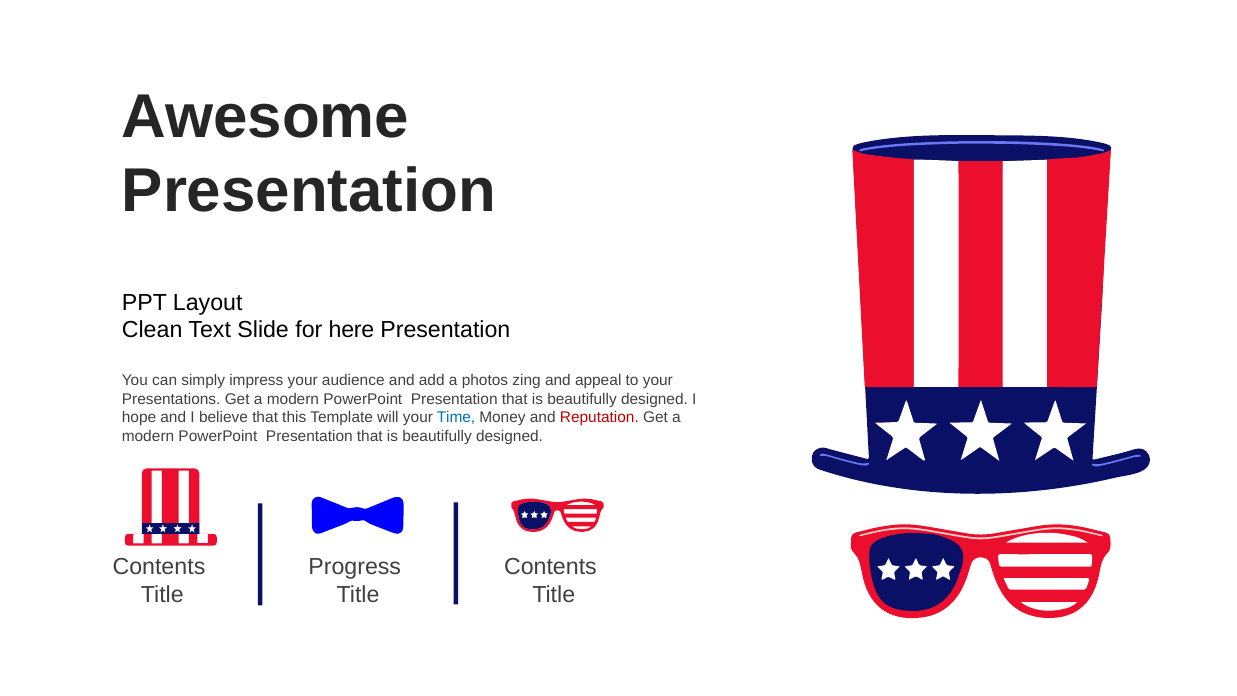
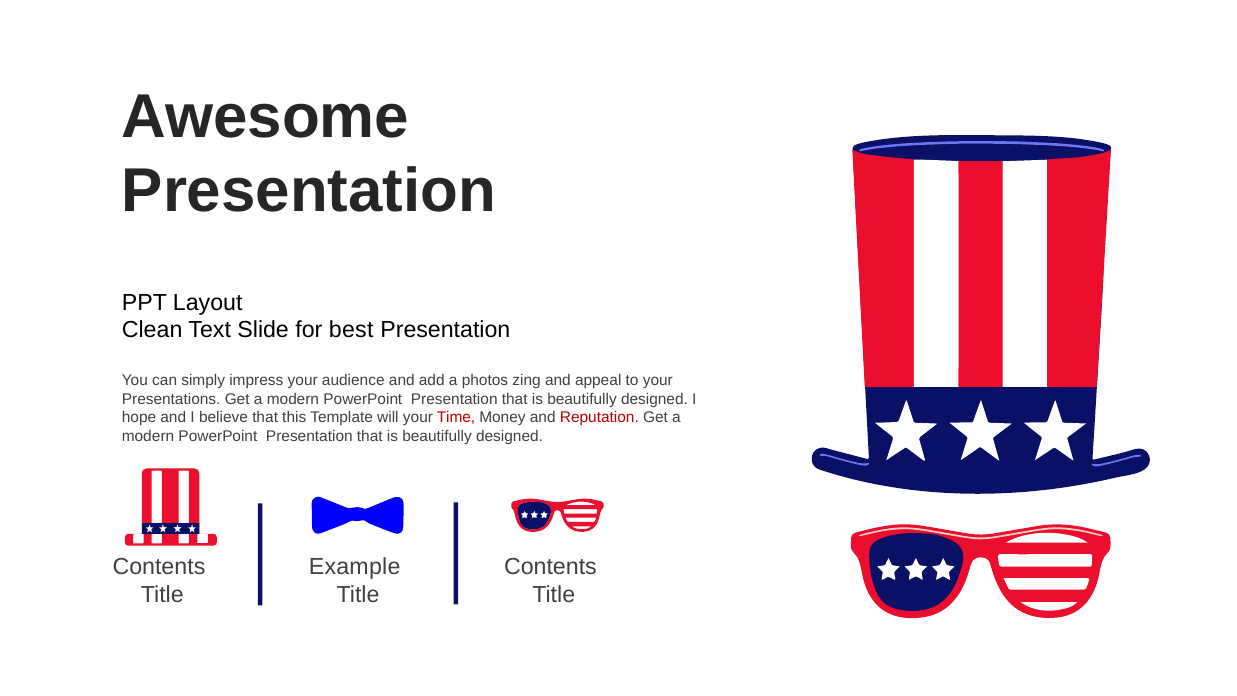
here: here -> best
Time colour: blue -> red
Progress: Progress -> Example
